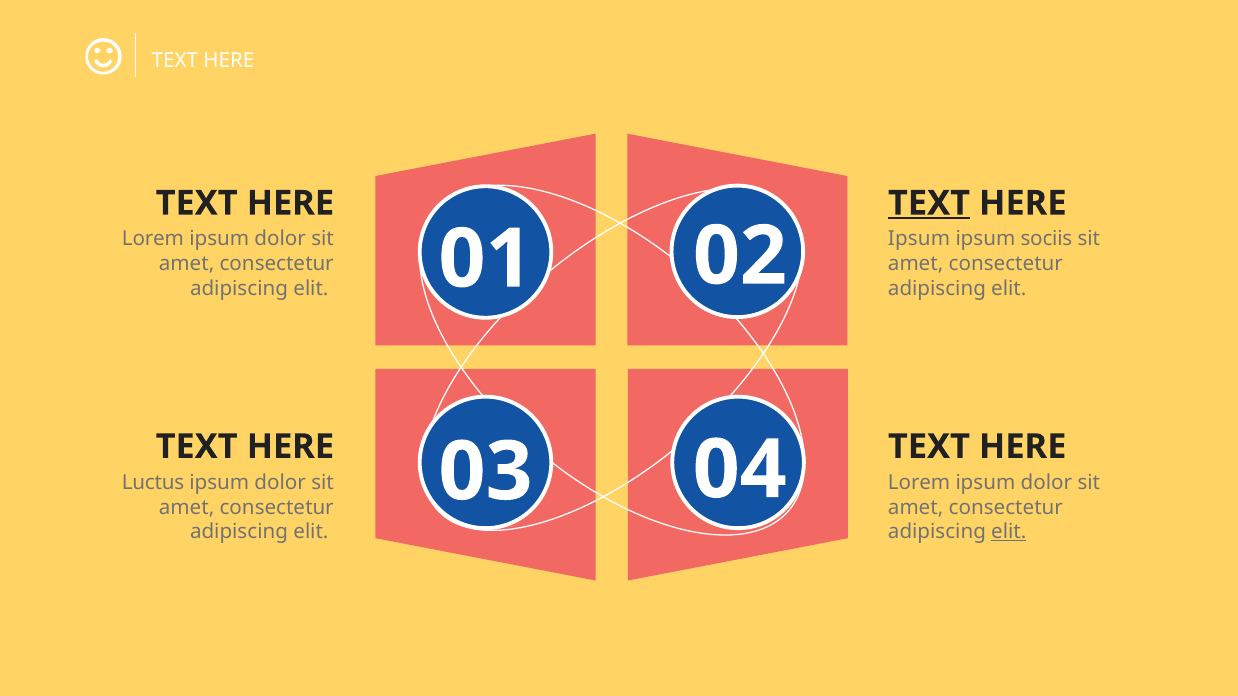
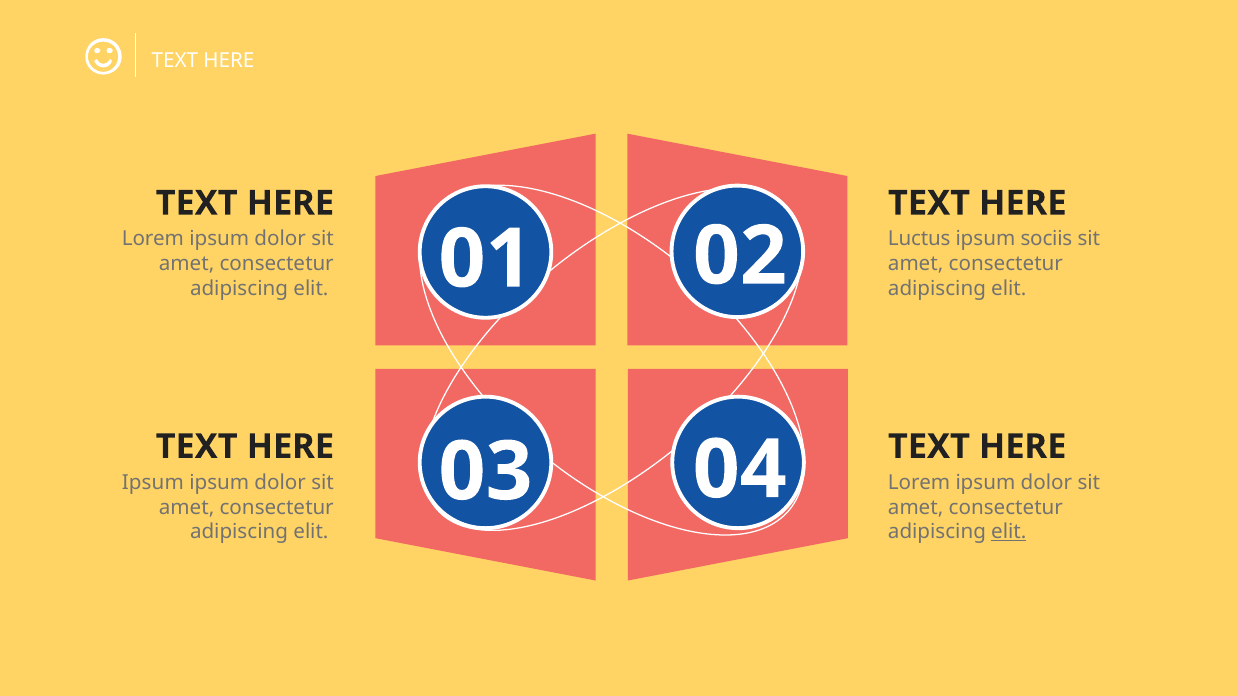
TEXT at (929, 203) underline: present -> none
Ipsum at (919, 239): Ipsum -> Luctus
Luctus at (153, 483): Luctus -> Ipsum
